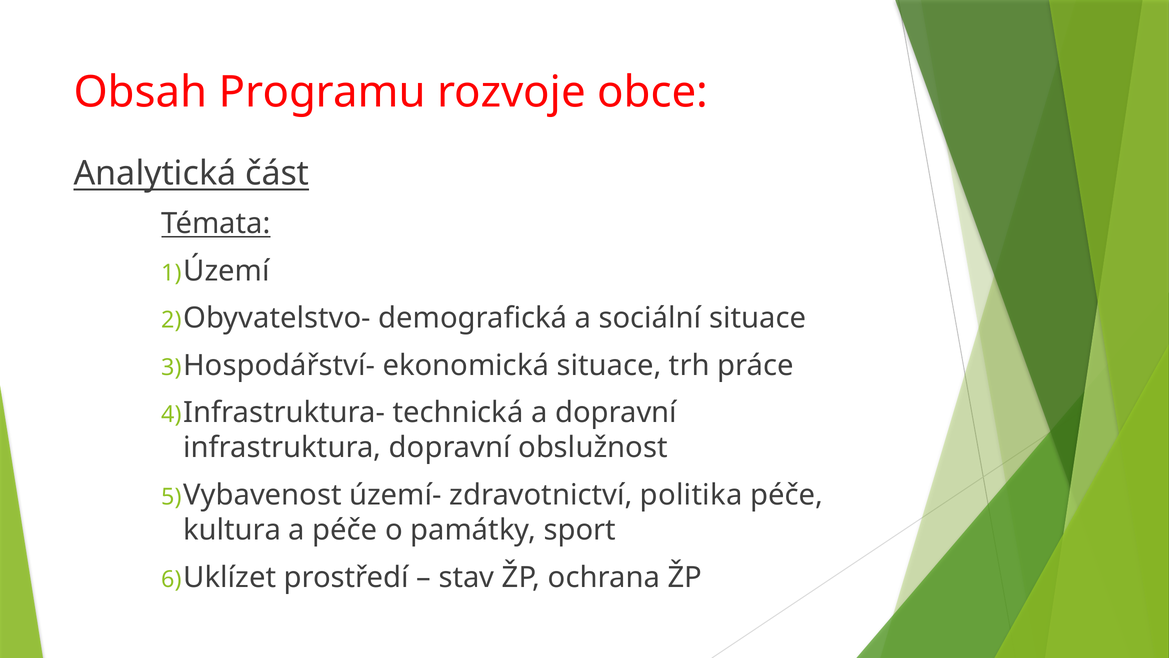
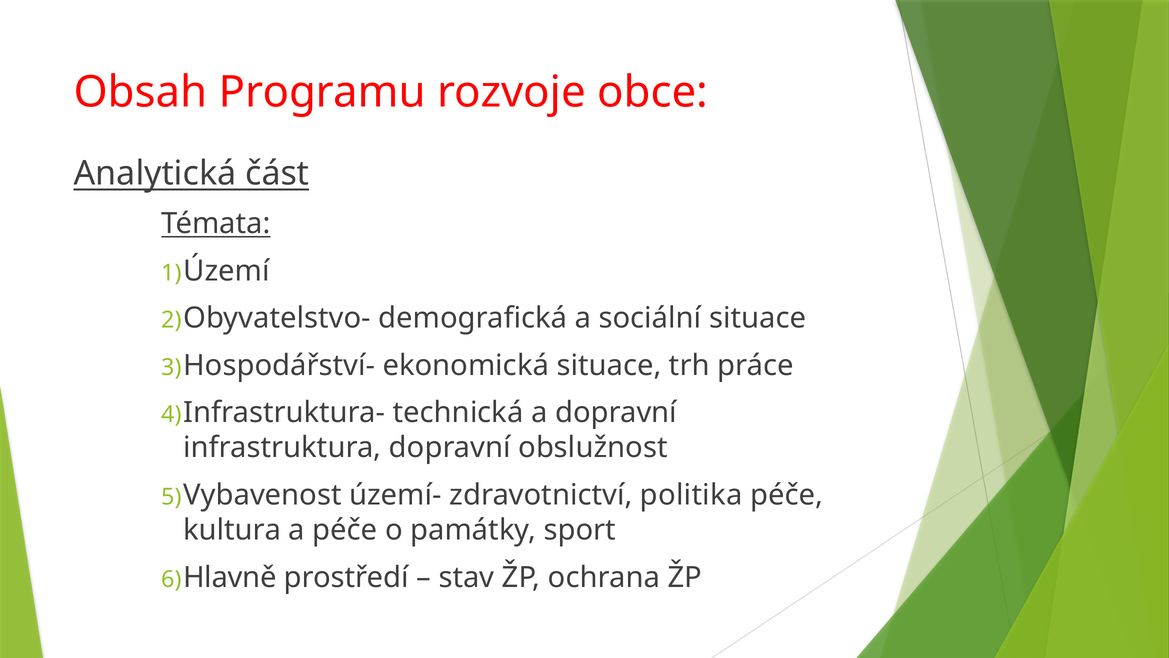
Uklízet: Uklízet -> Hlavně
